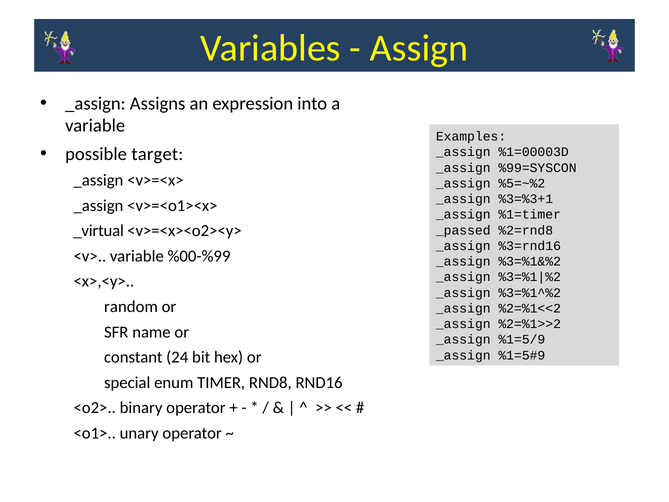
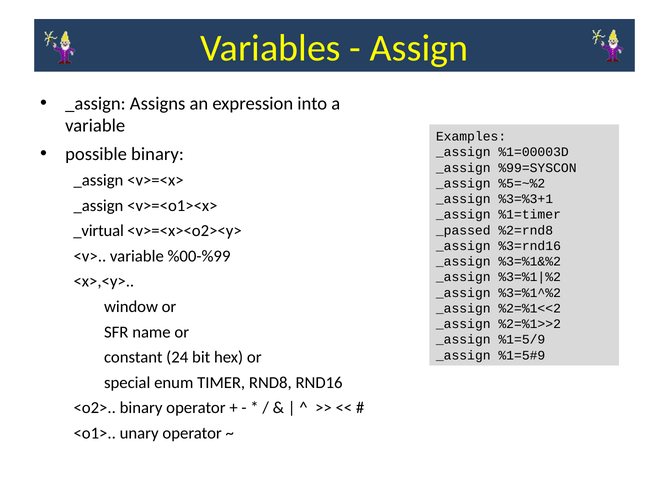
possible target: target -> binary
random: random -> window
